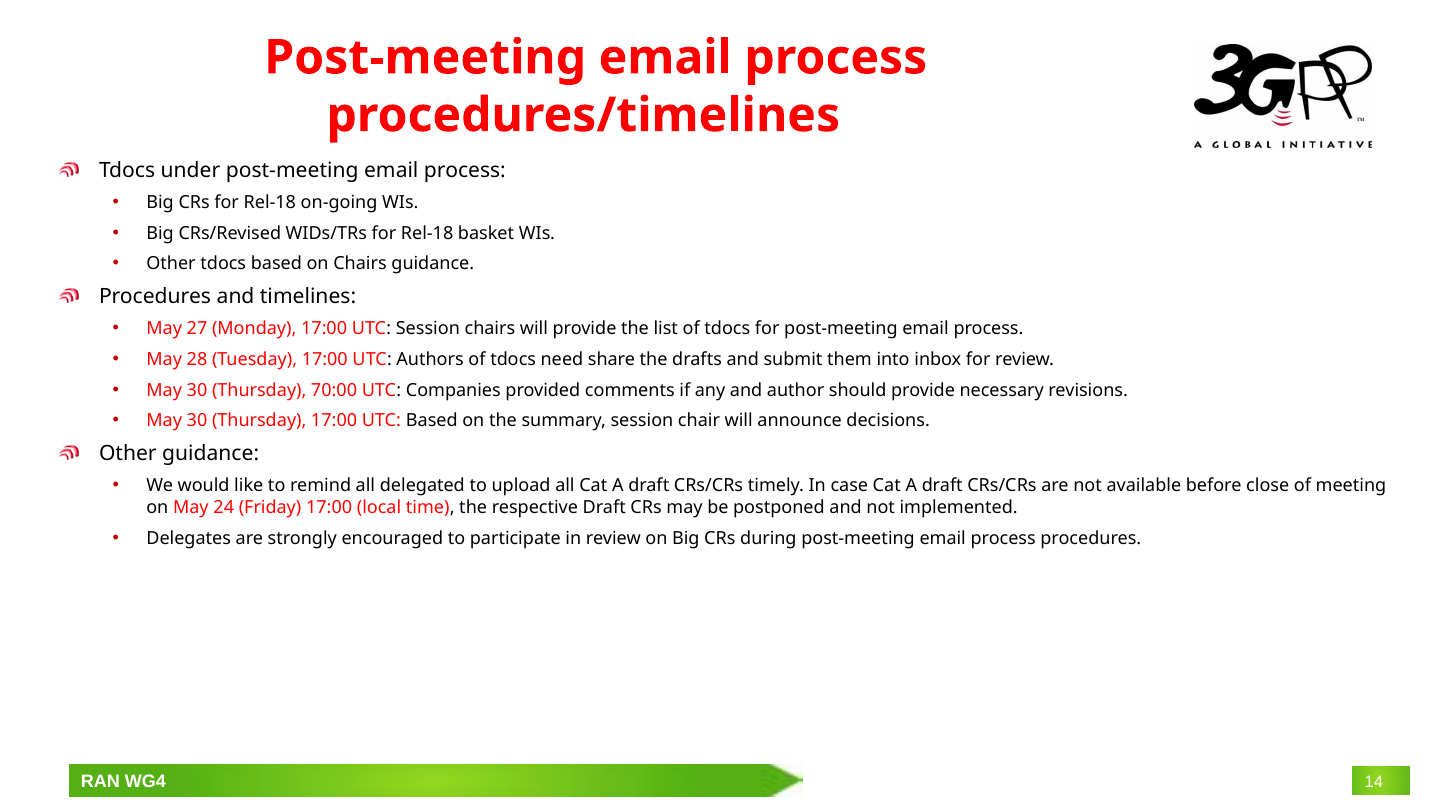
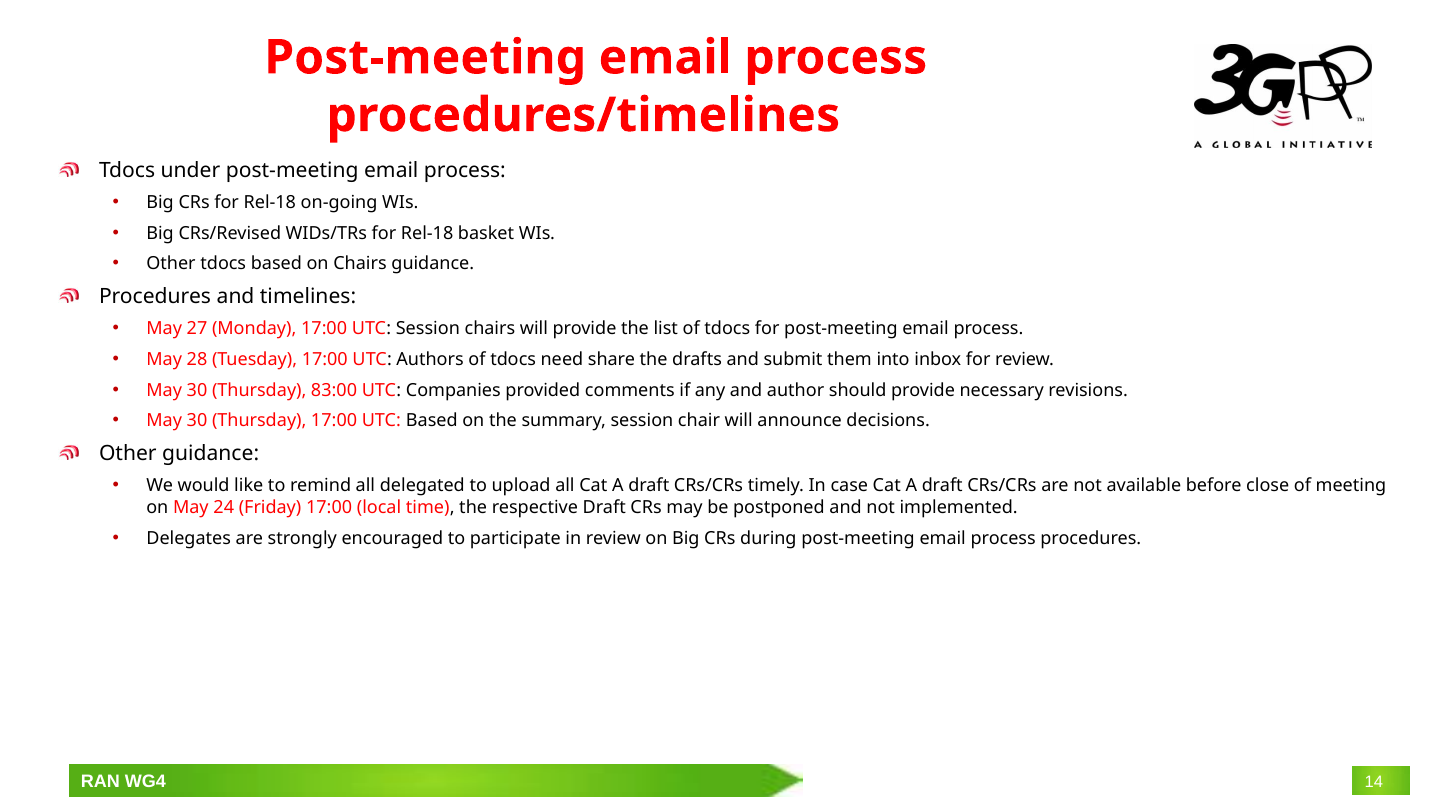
70:00: 70:00 -> 83:00
